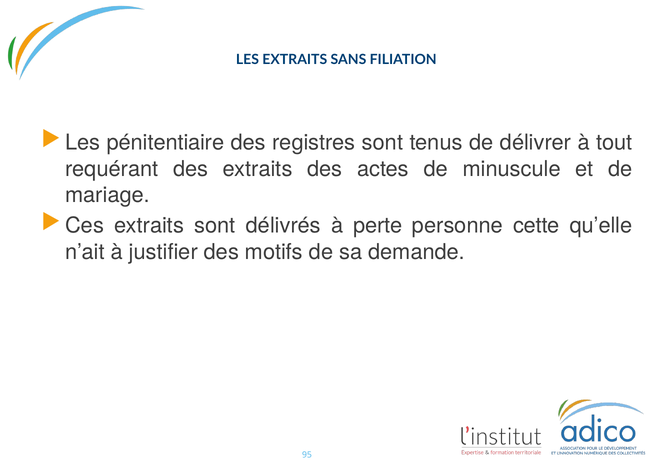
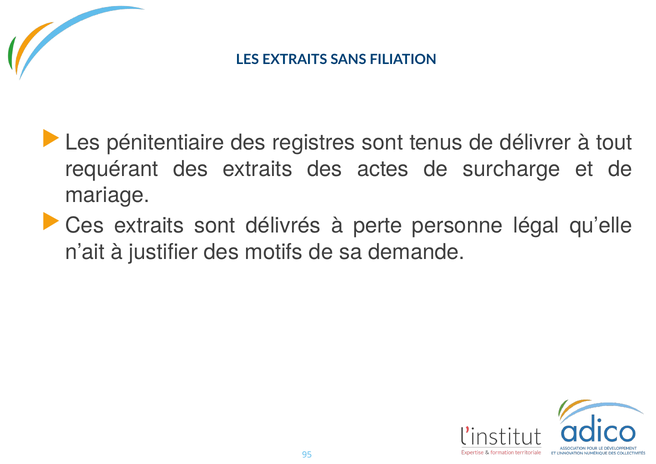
minuscule: minuscule -> surcharge
cette: cette -> légal
